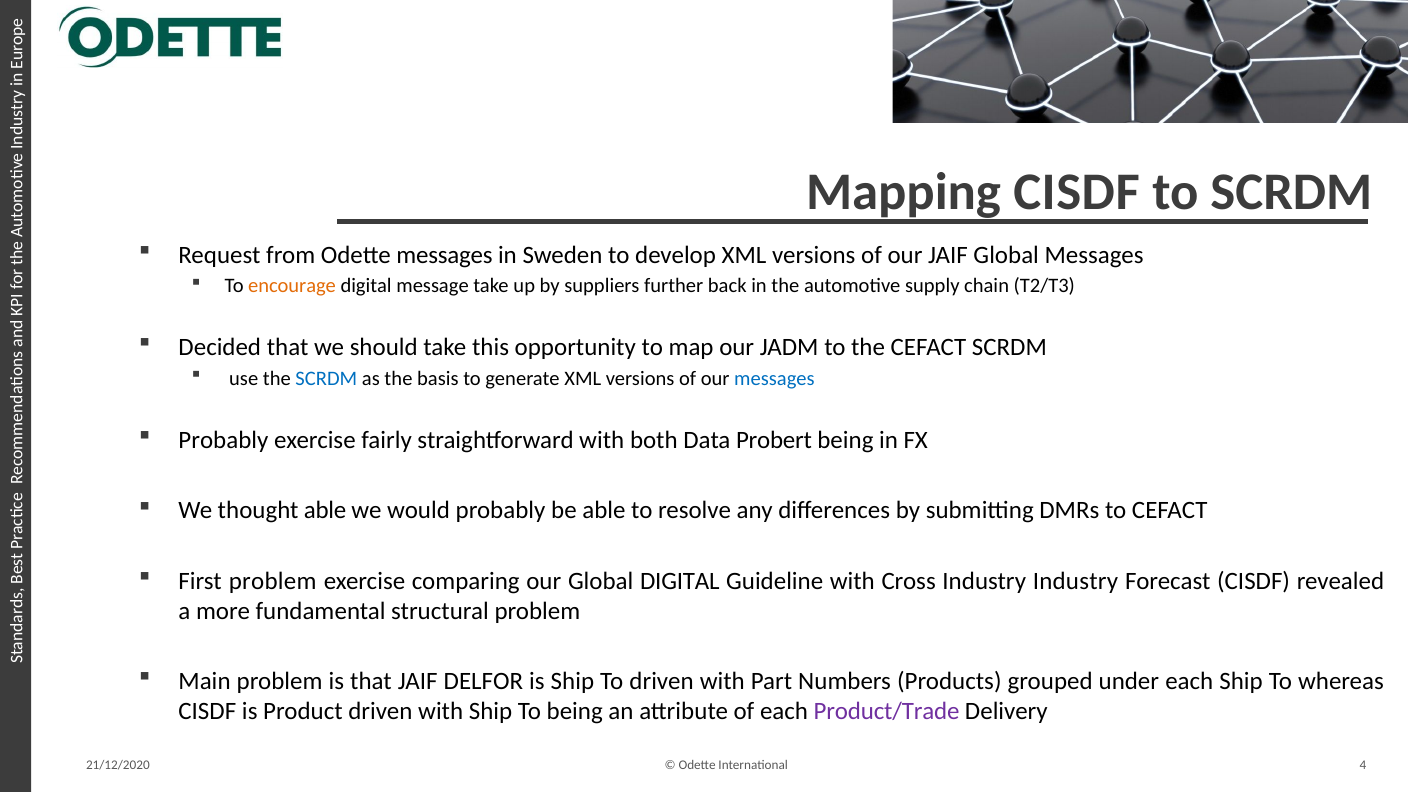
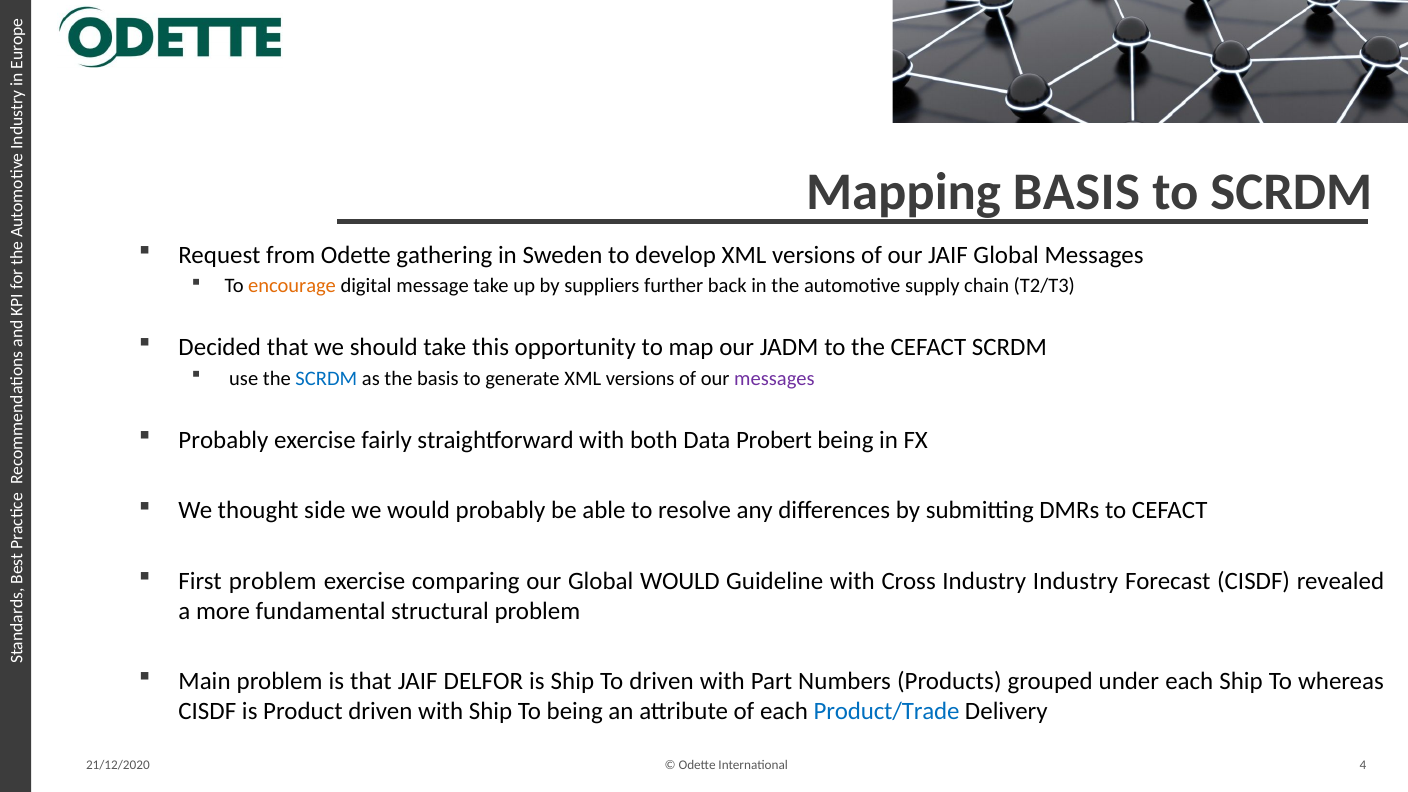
Mapping CISDF: CISDF -> BASIS
Odette messages: messages -> gathering
messages at (774, 379) colour: blue -> purple
thought able: able -> side
Global DIGITAL: DIGITAL -> WOULD
Product/Trade colour: purple -> blue
